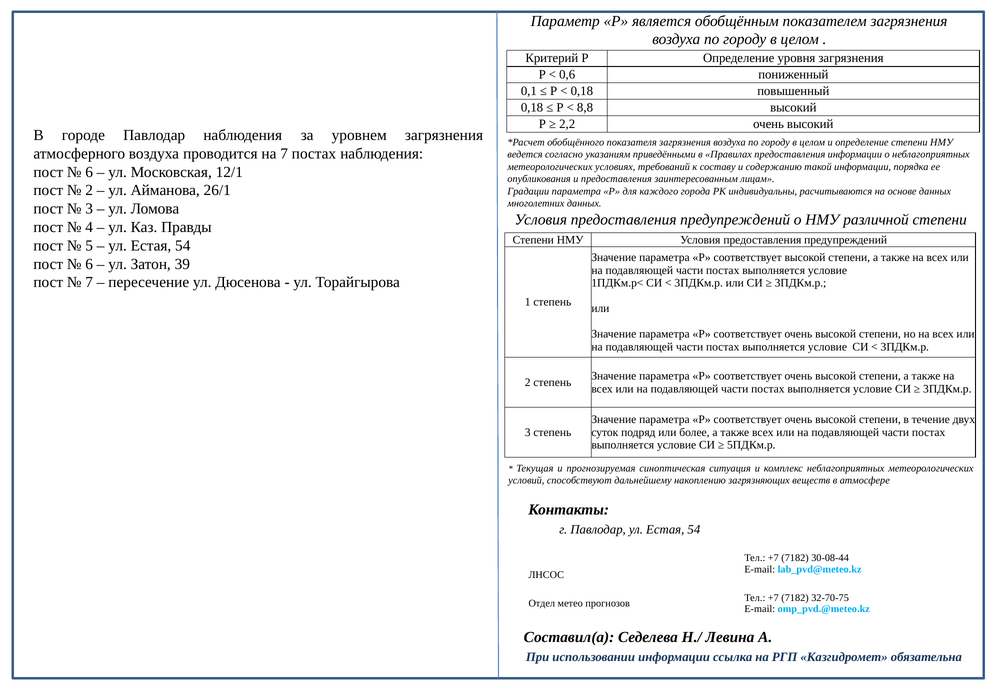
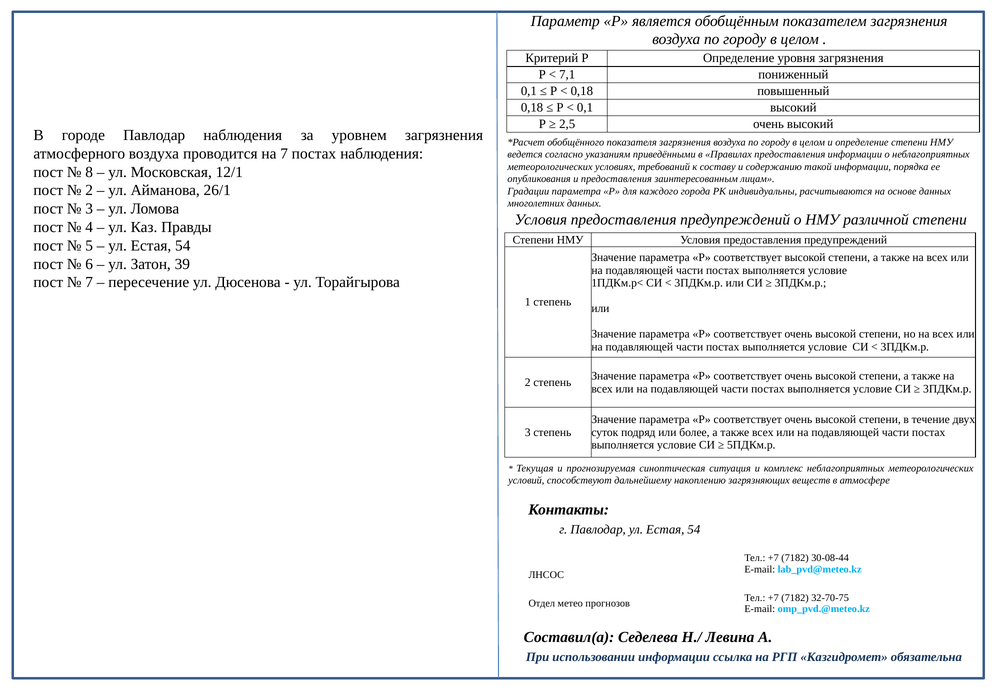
0,6: 0,6 -> 7,1
8,8 at (585, 108): 8,8 -> 0,1
2,2: 2,2 -> 2,5
6 at (89, 172): 6 -> 8
